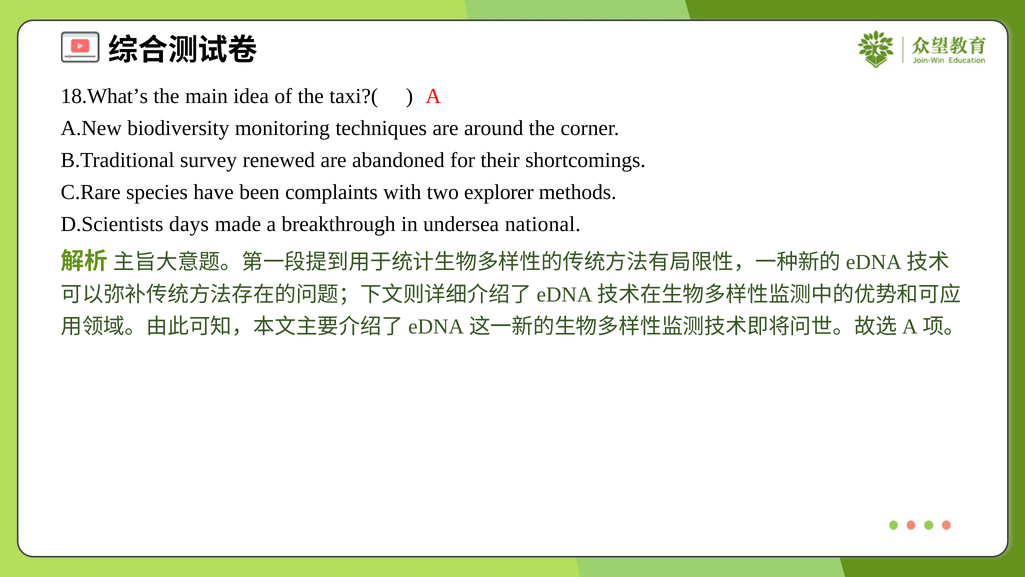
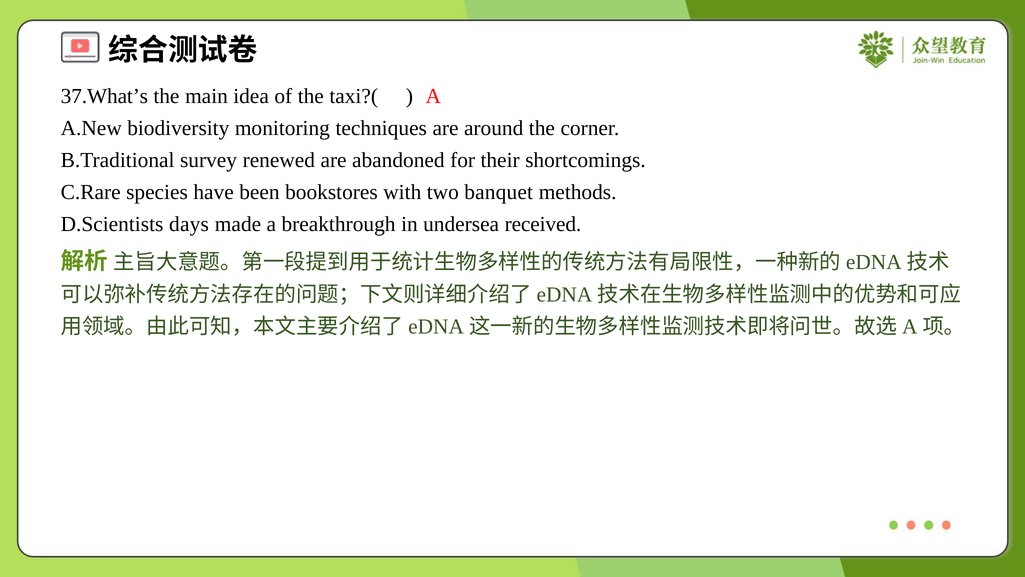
18.What’s: 18.What’s -> 37.What’s
complaints: complaints -> bookstores
explorer: explorer -> banquet
national: national -> received
